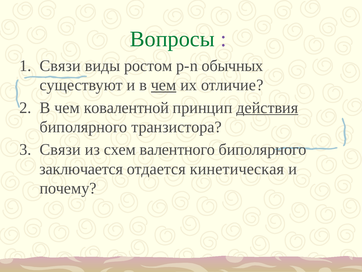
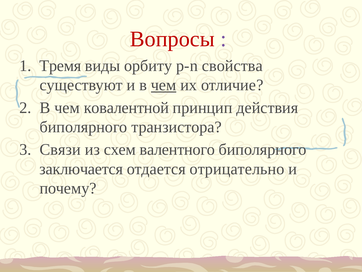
Вопросы colour: green -> red
Связи at (60, 66): Связи -> Тремя
ростом: ростом -> орбиту
обычных: обычных -> свойства
действия underline: present -> none
кинетическая: кинетическая -> отрицательно
